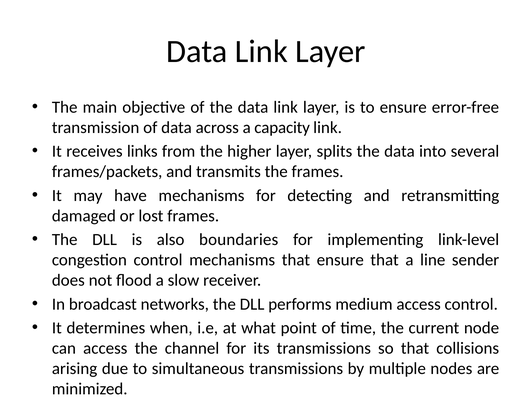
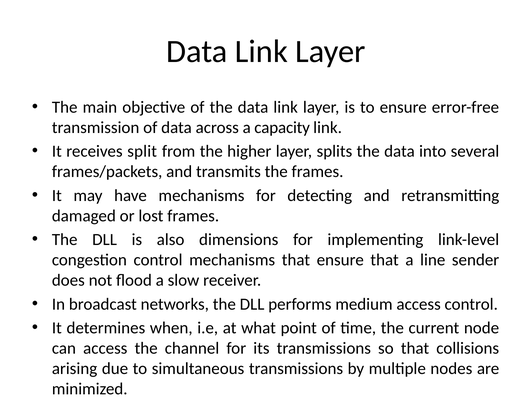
links: links -> split
boundaries: boundaries -> dimensions
